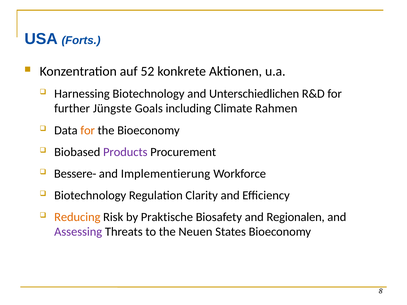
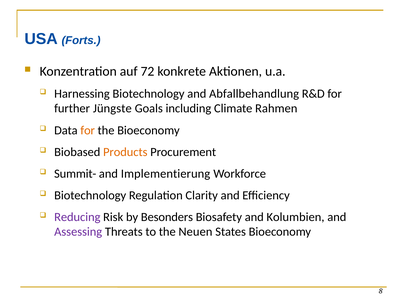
52: 52 -> 72
Unterschiedlichen: Unterschiedlichen -> Abfallbehandlung
Products colour: purple -> orange
Bessere-: Bessere- -> Summit-
Reducing colour: orange -> purple
Praktische: Praktische -> Besonders
Regionalen: Regionalen -> Kolumbien
